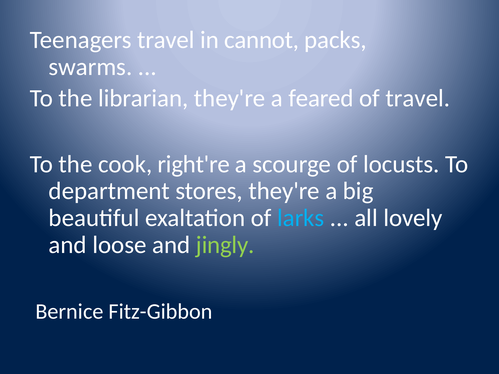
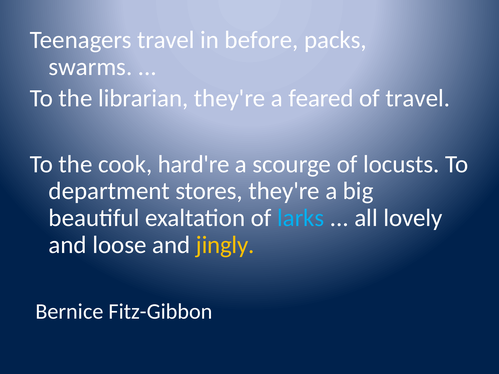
cannot: cannot -> before
right're: right're -> hard're
jingly colour: light green -> yellow
